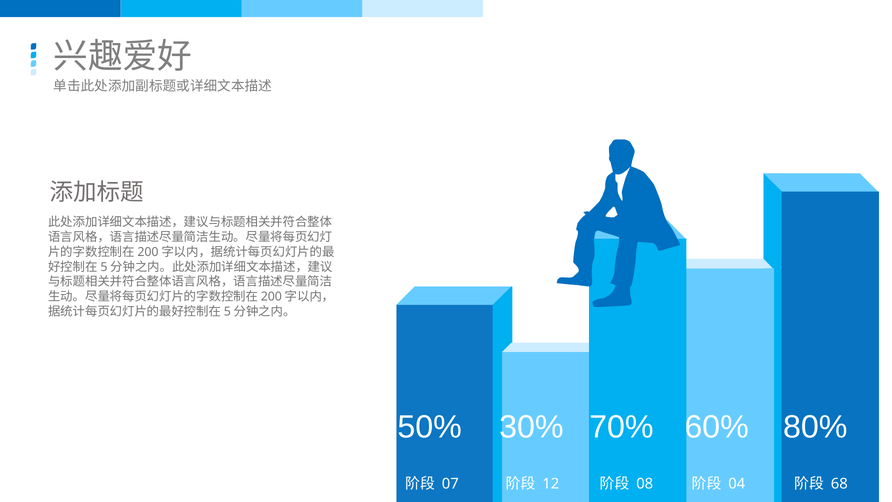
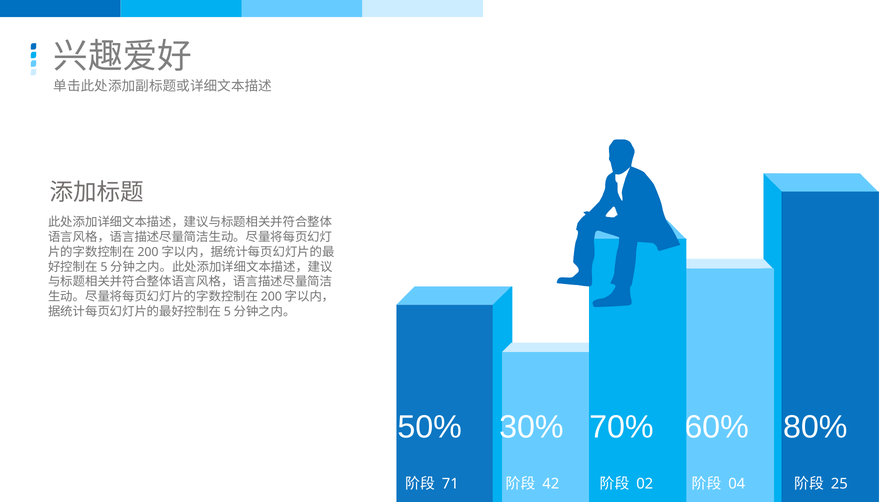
07: 07 -> 71
12: 12 -> 42
08: 08 -> 02
68: 68 -> 25
